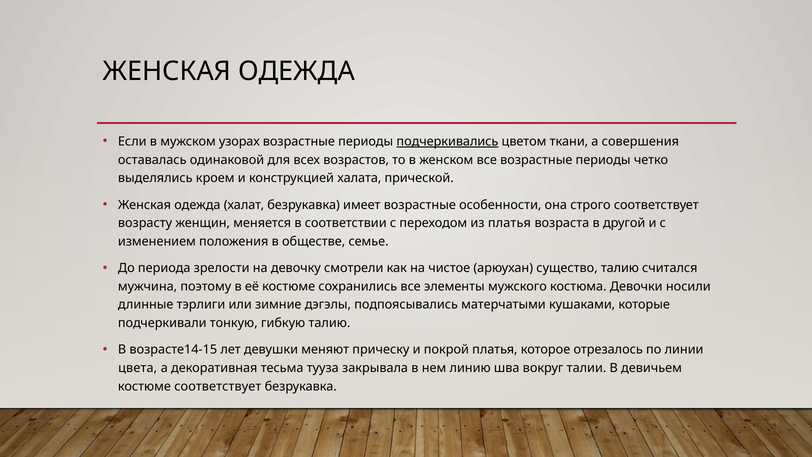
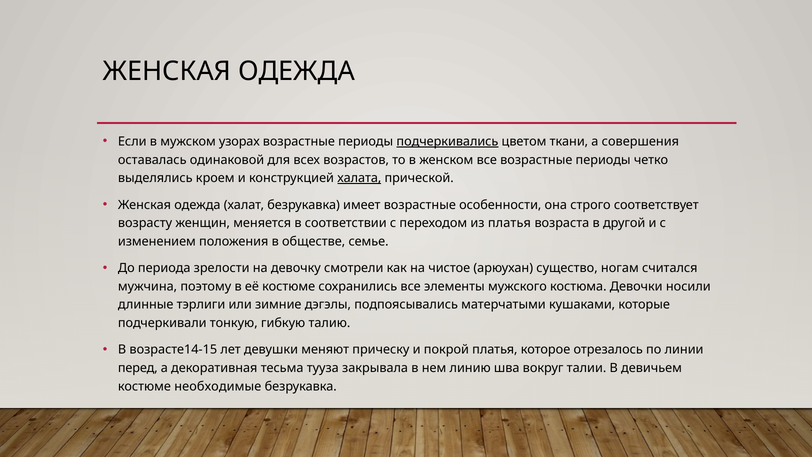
халата underline: none -> present
существо талию: талию -> ногам
цвета: цвета -> перед
костюме соответствует: соответствует -> необходимые
